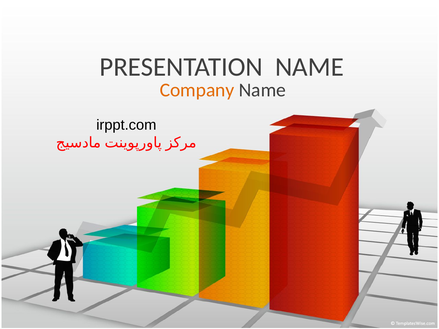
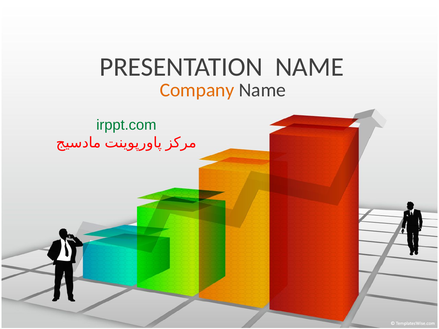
irppt.com colour: black -> green
